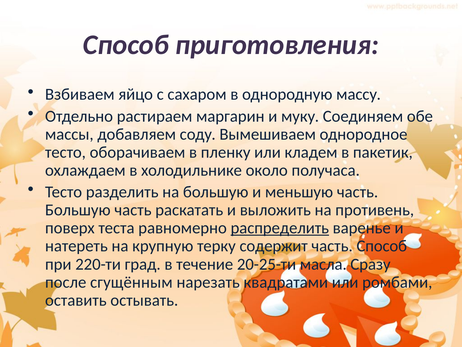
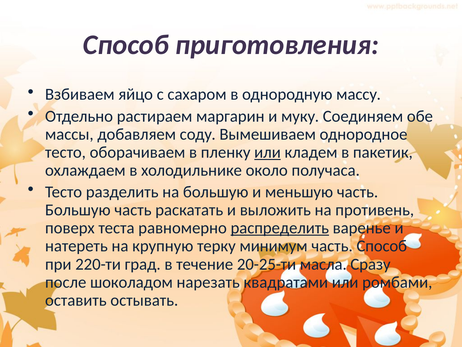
или at (267, 152) underline: none -> present
содержит: содержит -> минимум
сгущённым: сгущённым -> шоколадом
